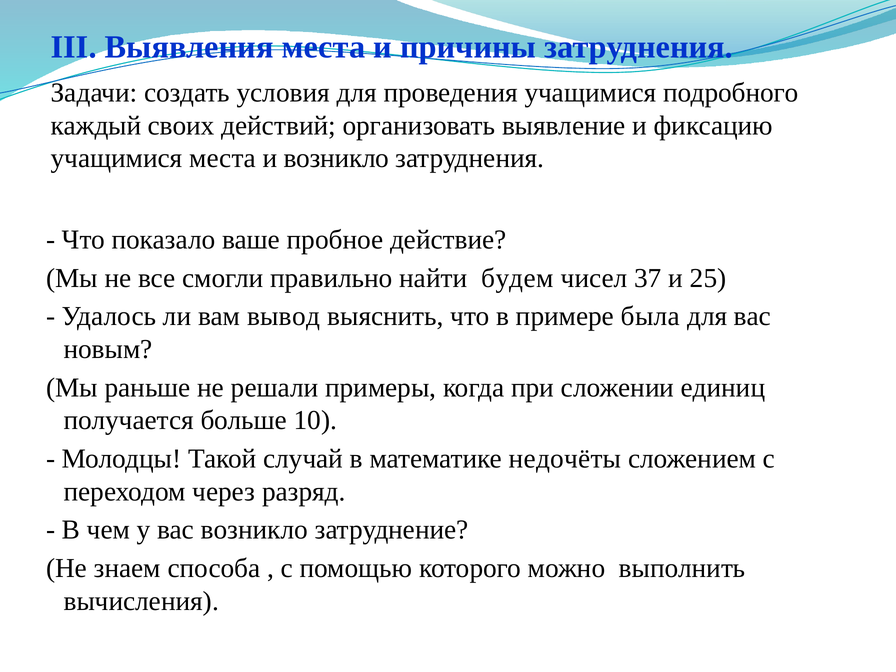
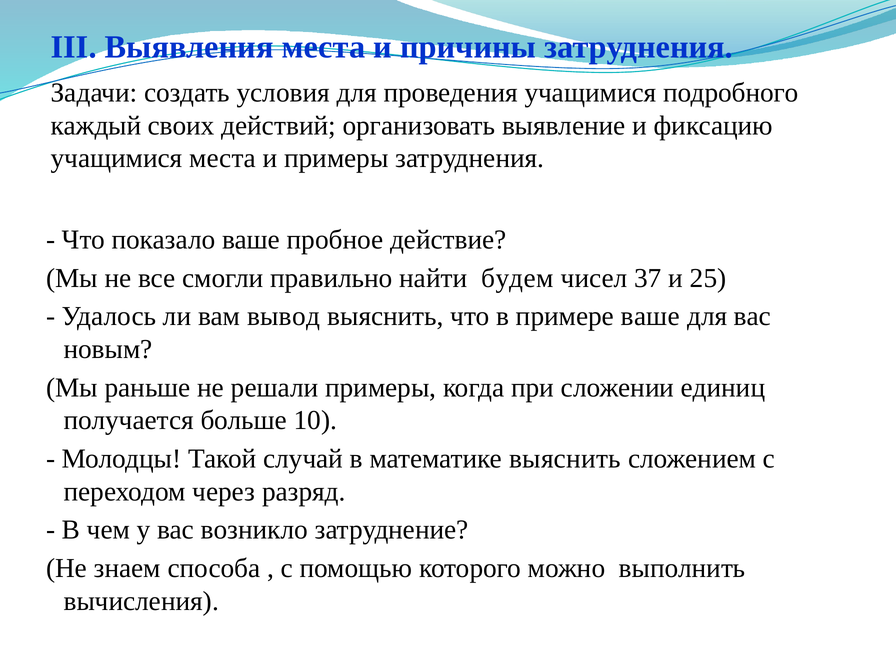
и возникло: возникло -> примеры
примере была: была -> ваше
математике недочёты: недочёты -> выяснить
